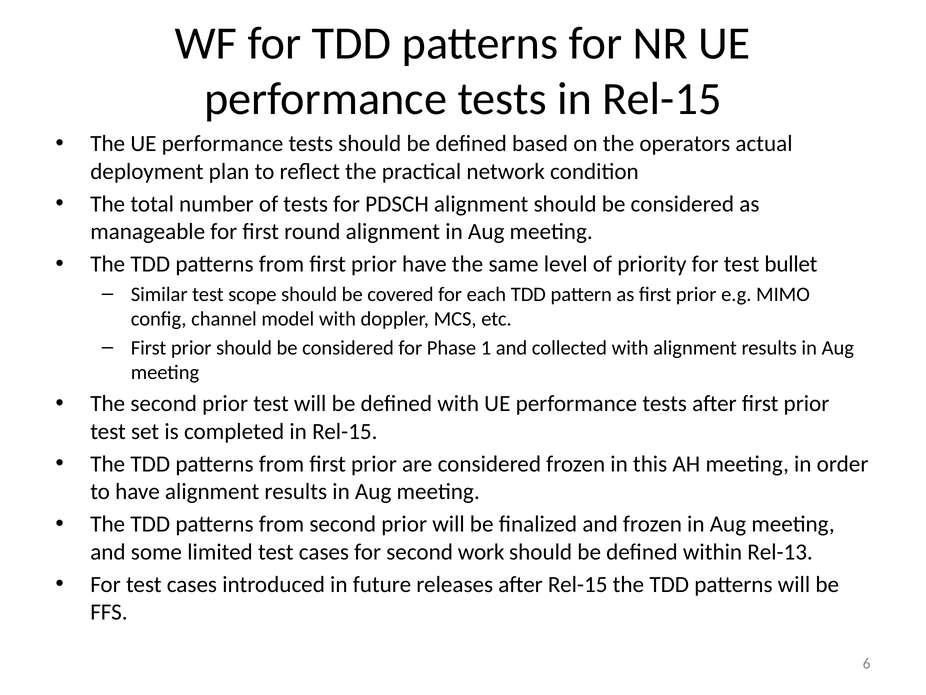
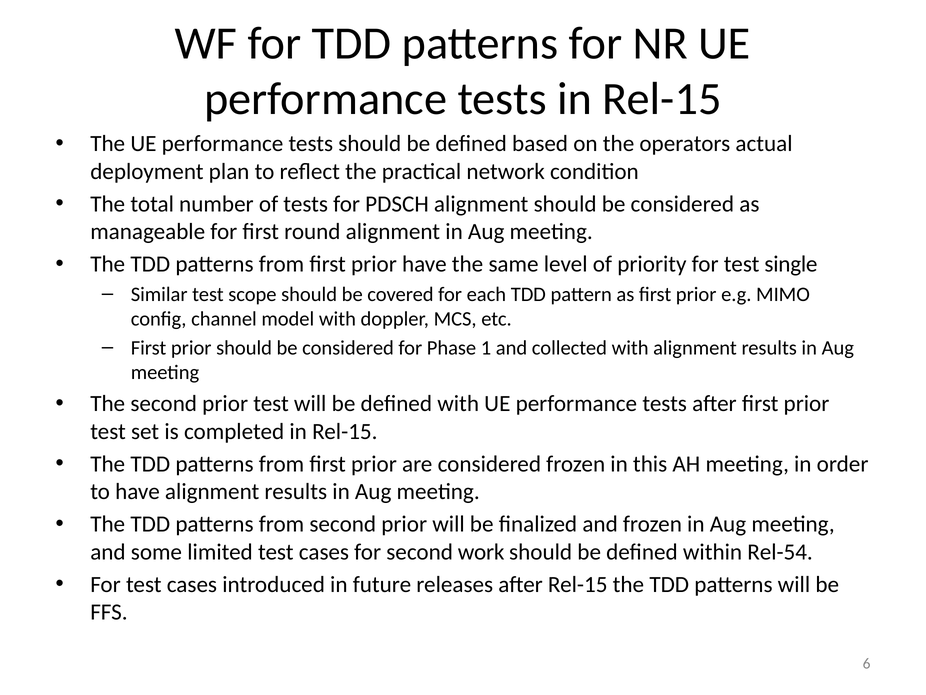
bullet: bullet -> single
Rel-13: Rel-13 -> Rel-54
